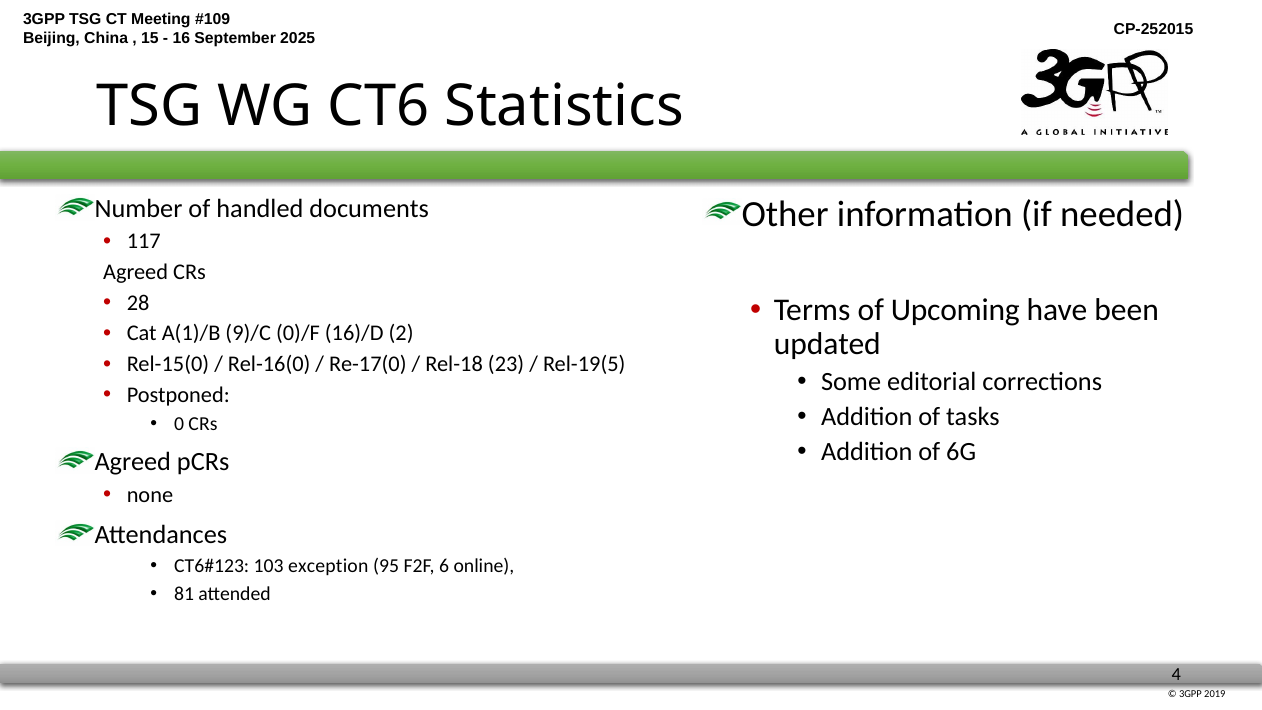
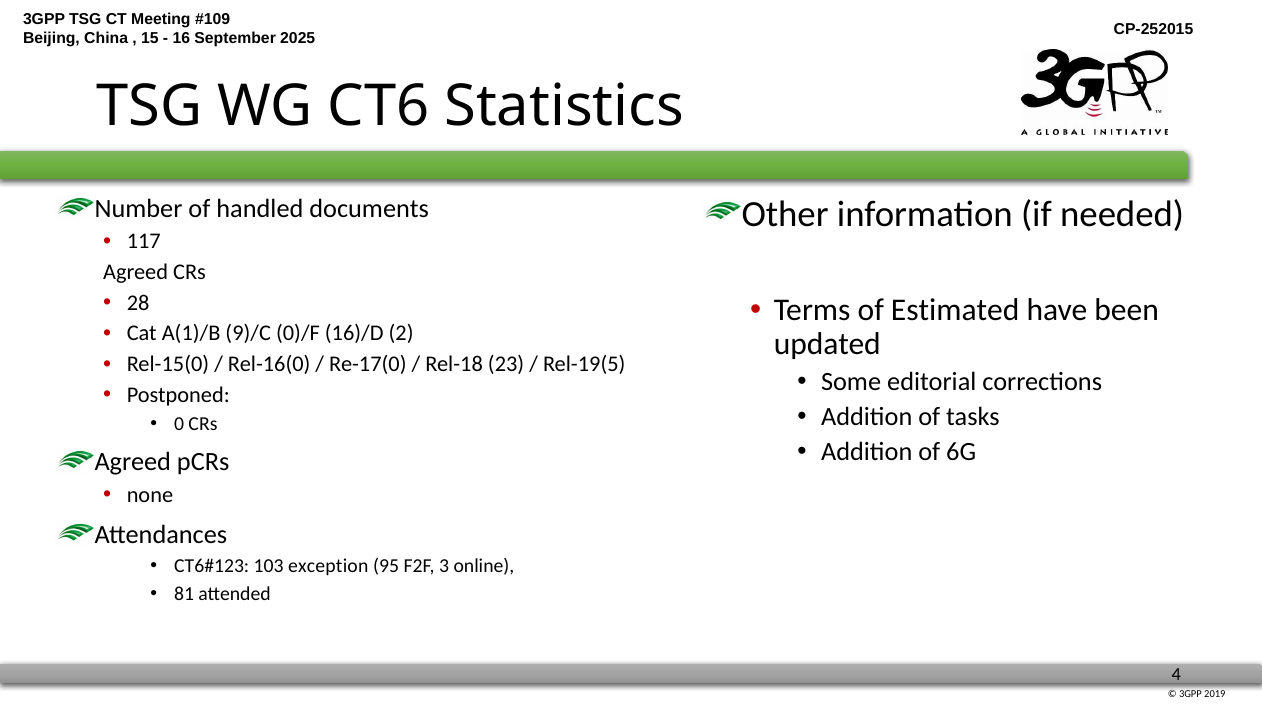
Upcoming: Upcoming -> Estimated
6: 6 -> 3
